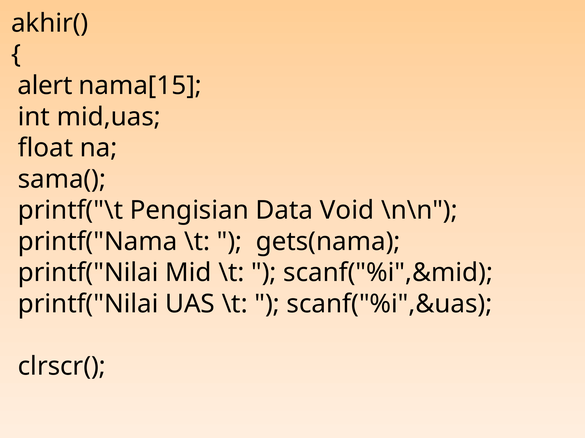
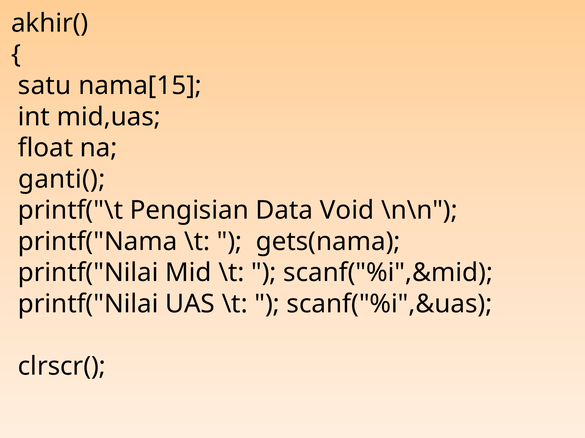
alert: alert -> satu
sama(: sama( -> ganti(
